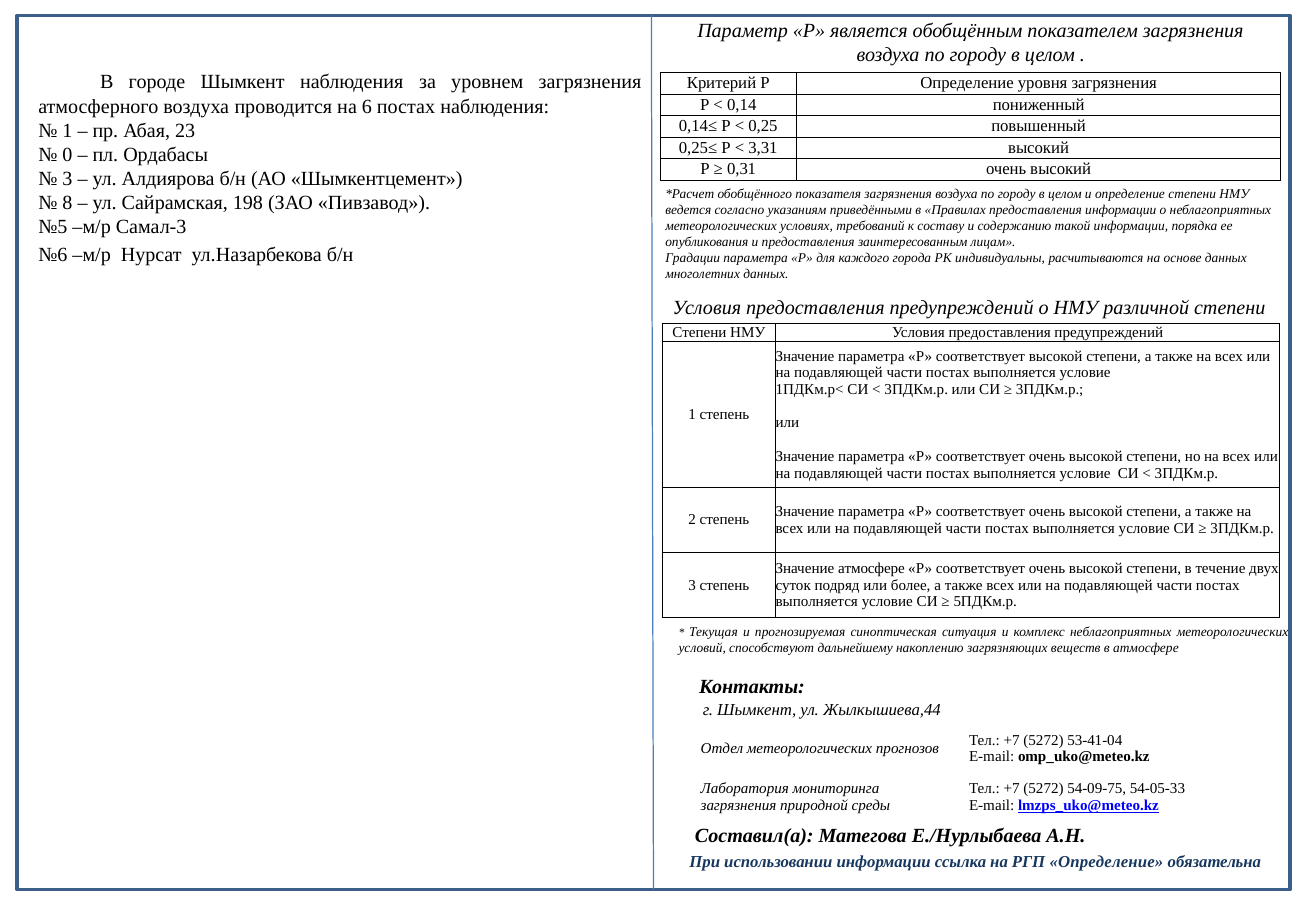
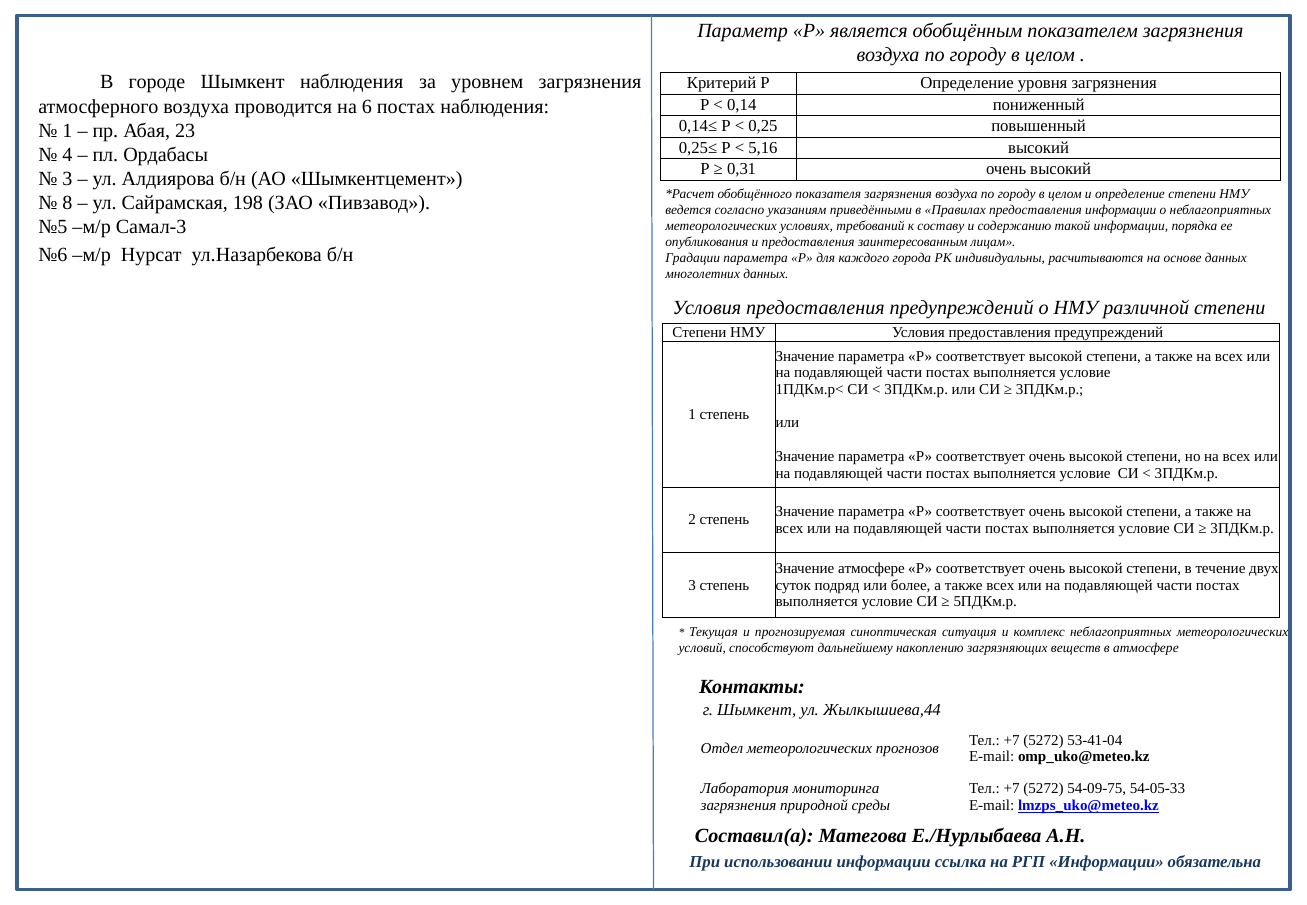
3,31: 3,31 -> 5,16
0: 0 -> 4
РГП Определение: Определение -> Информации
